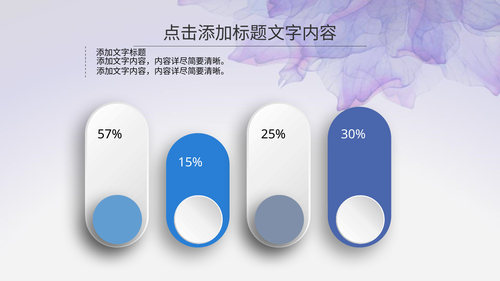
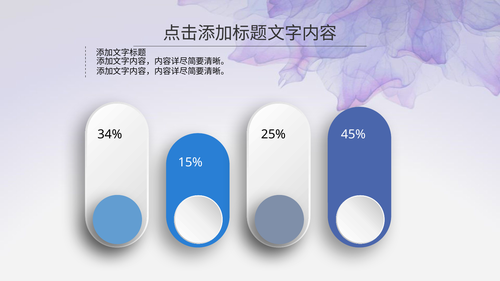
57%: 57% -> 34%
30%: 30% -> 45%
